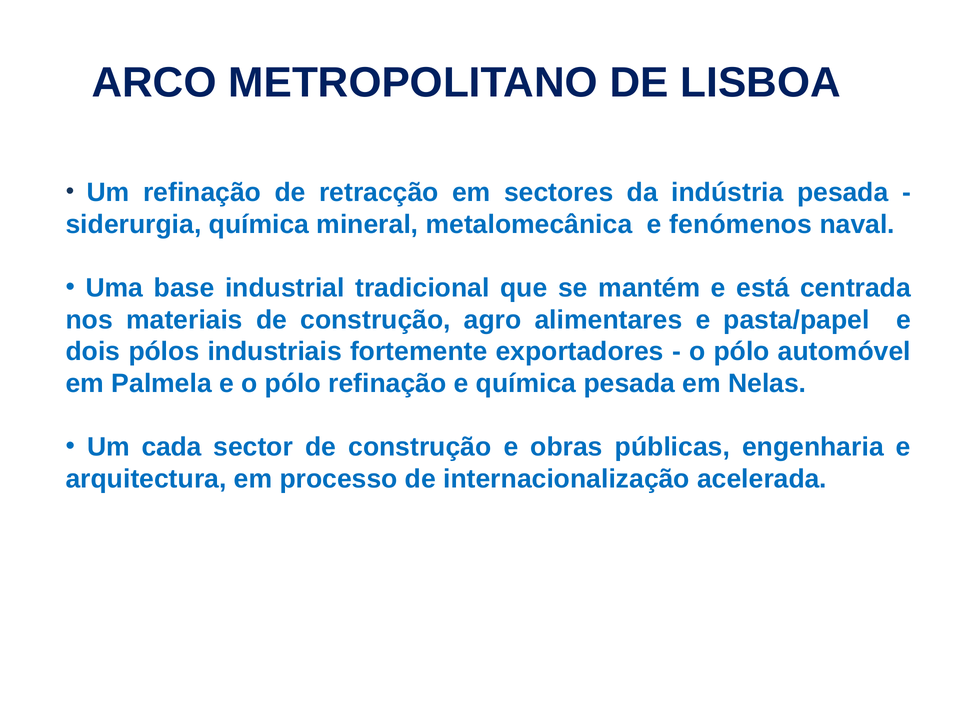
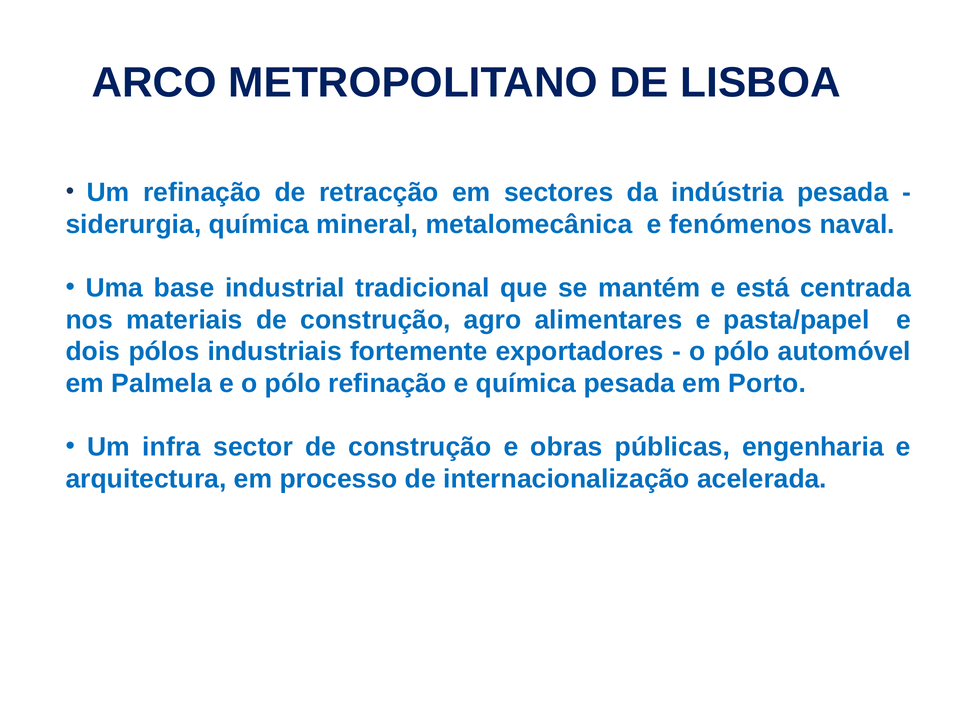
Nelas: Nelas -> Porto
cada: cada -> infra
